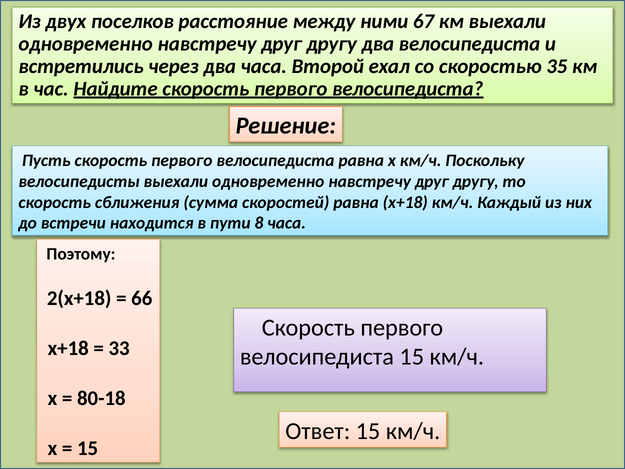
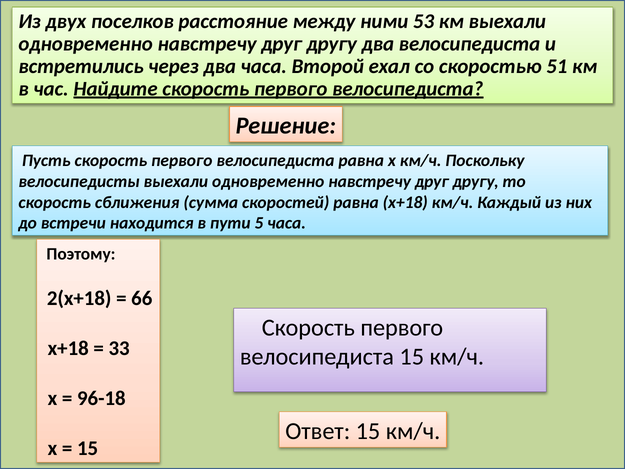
67: 67 -> 53
35: 35 -> 51
8: 8 -> 5
80-18: 80-18 -> 96-18
